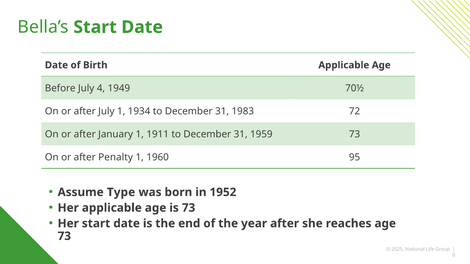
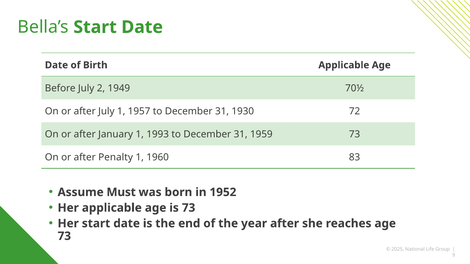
4: 4 -> 2
1934: 1934 -> 1957
1983: 1983 -> 1930
1911: 1911 -> 1993
95: 95 -> 83
Type: Type -> Must
